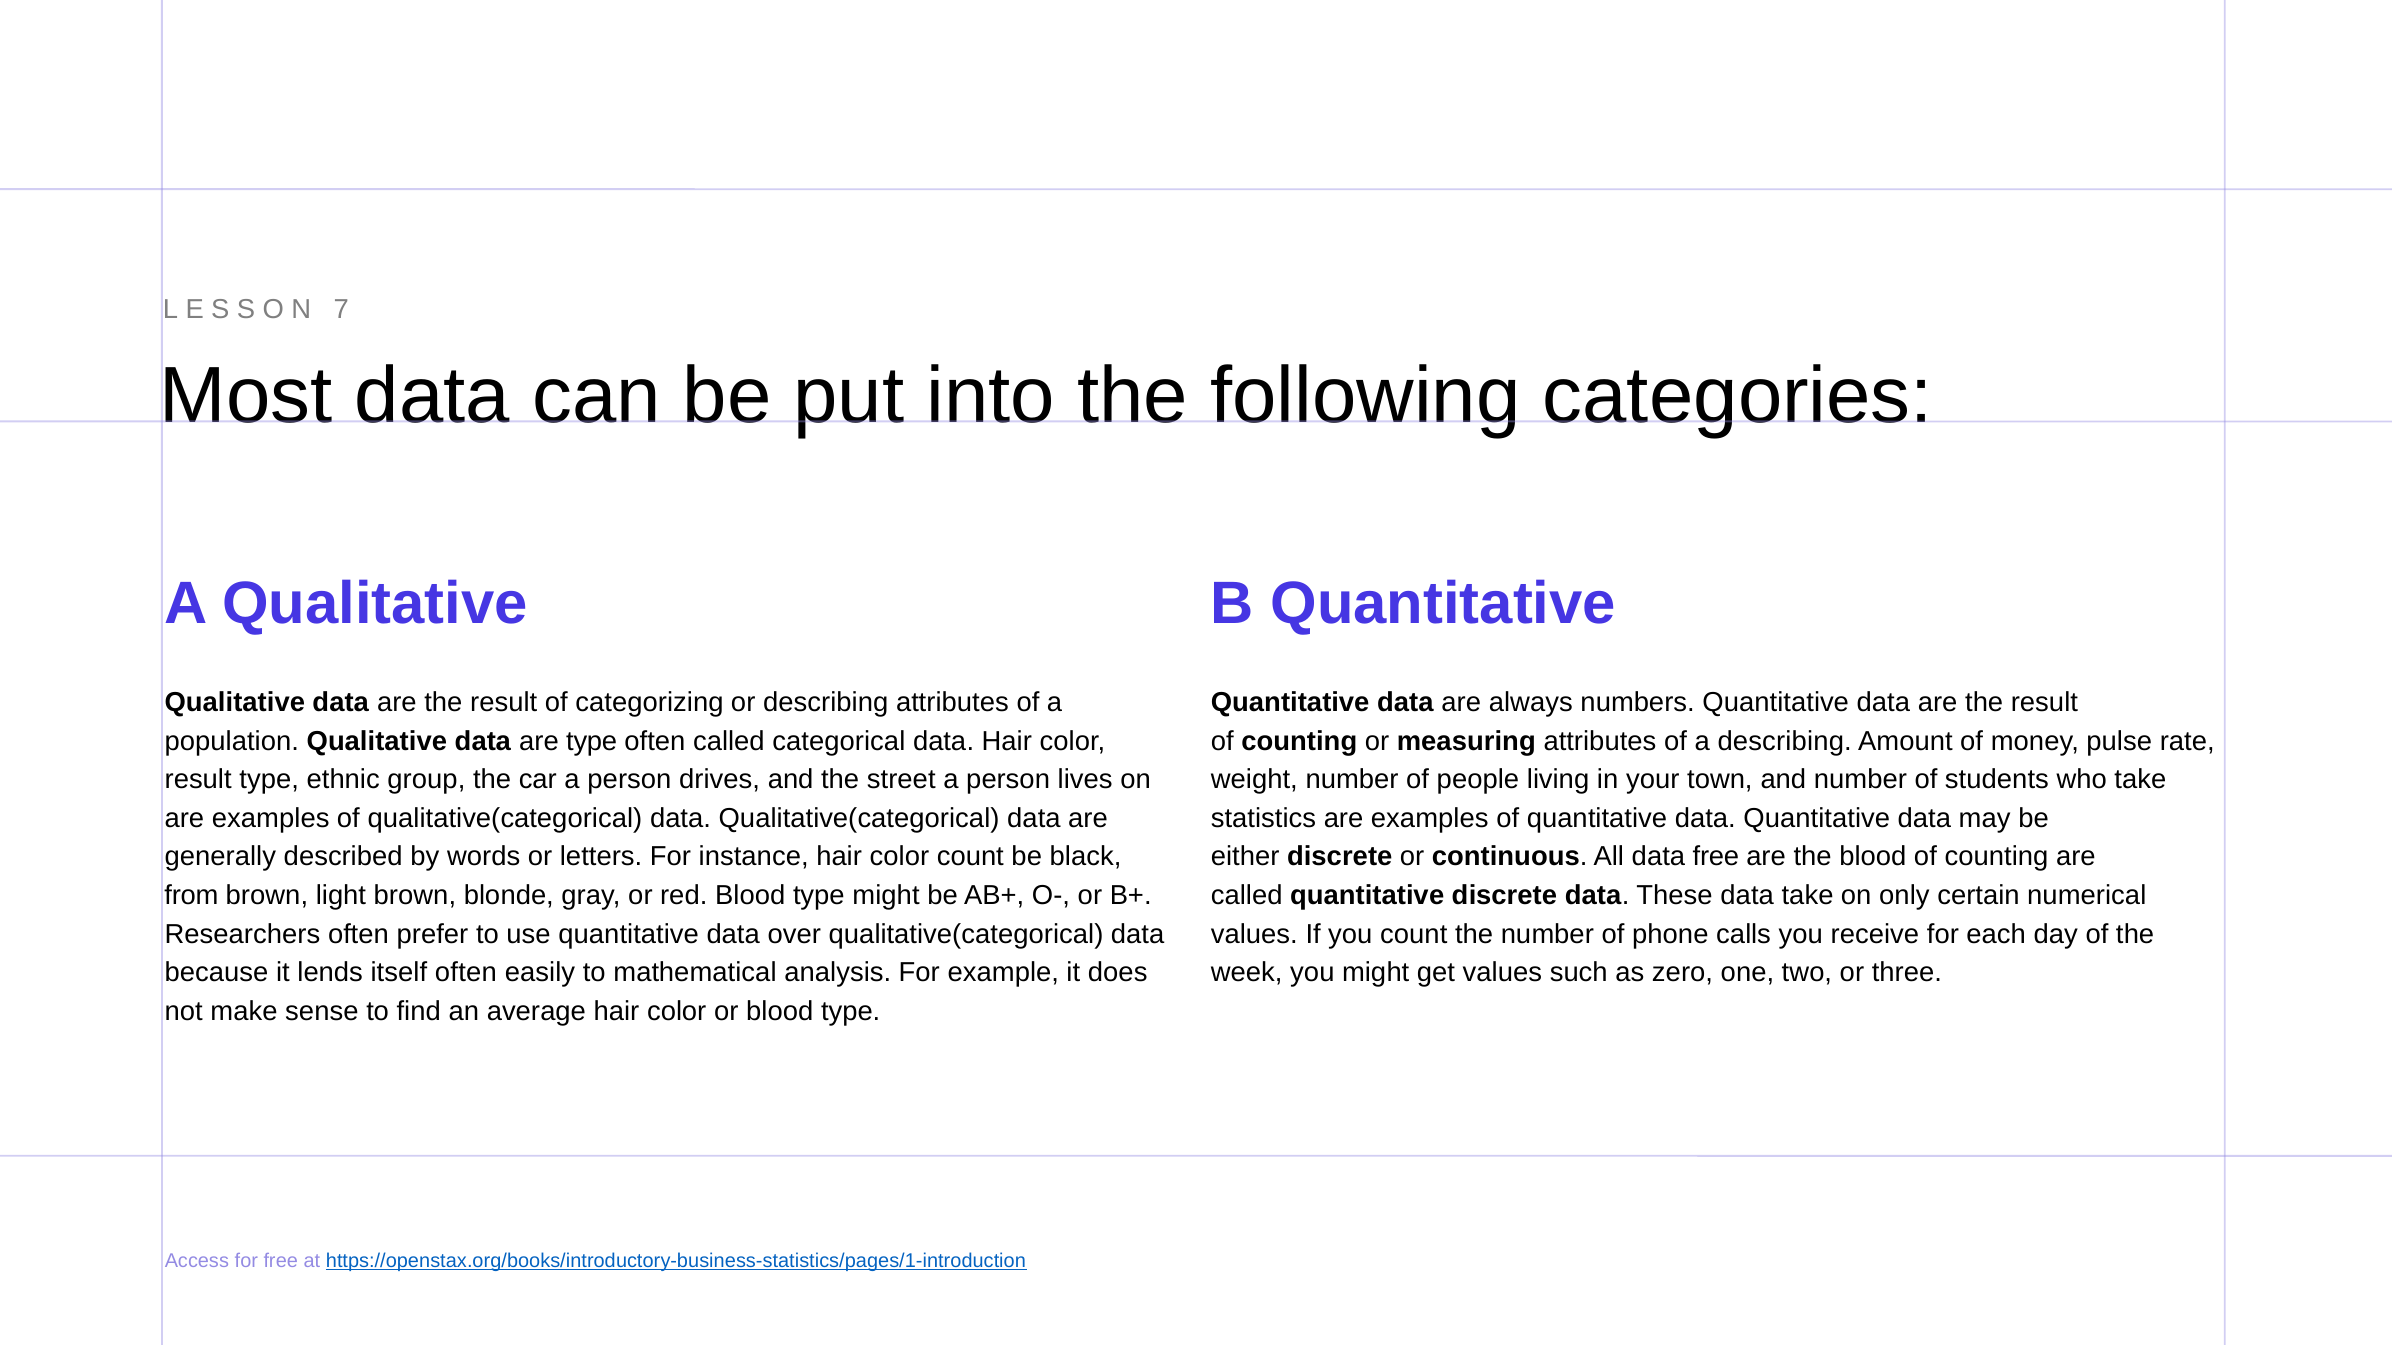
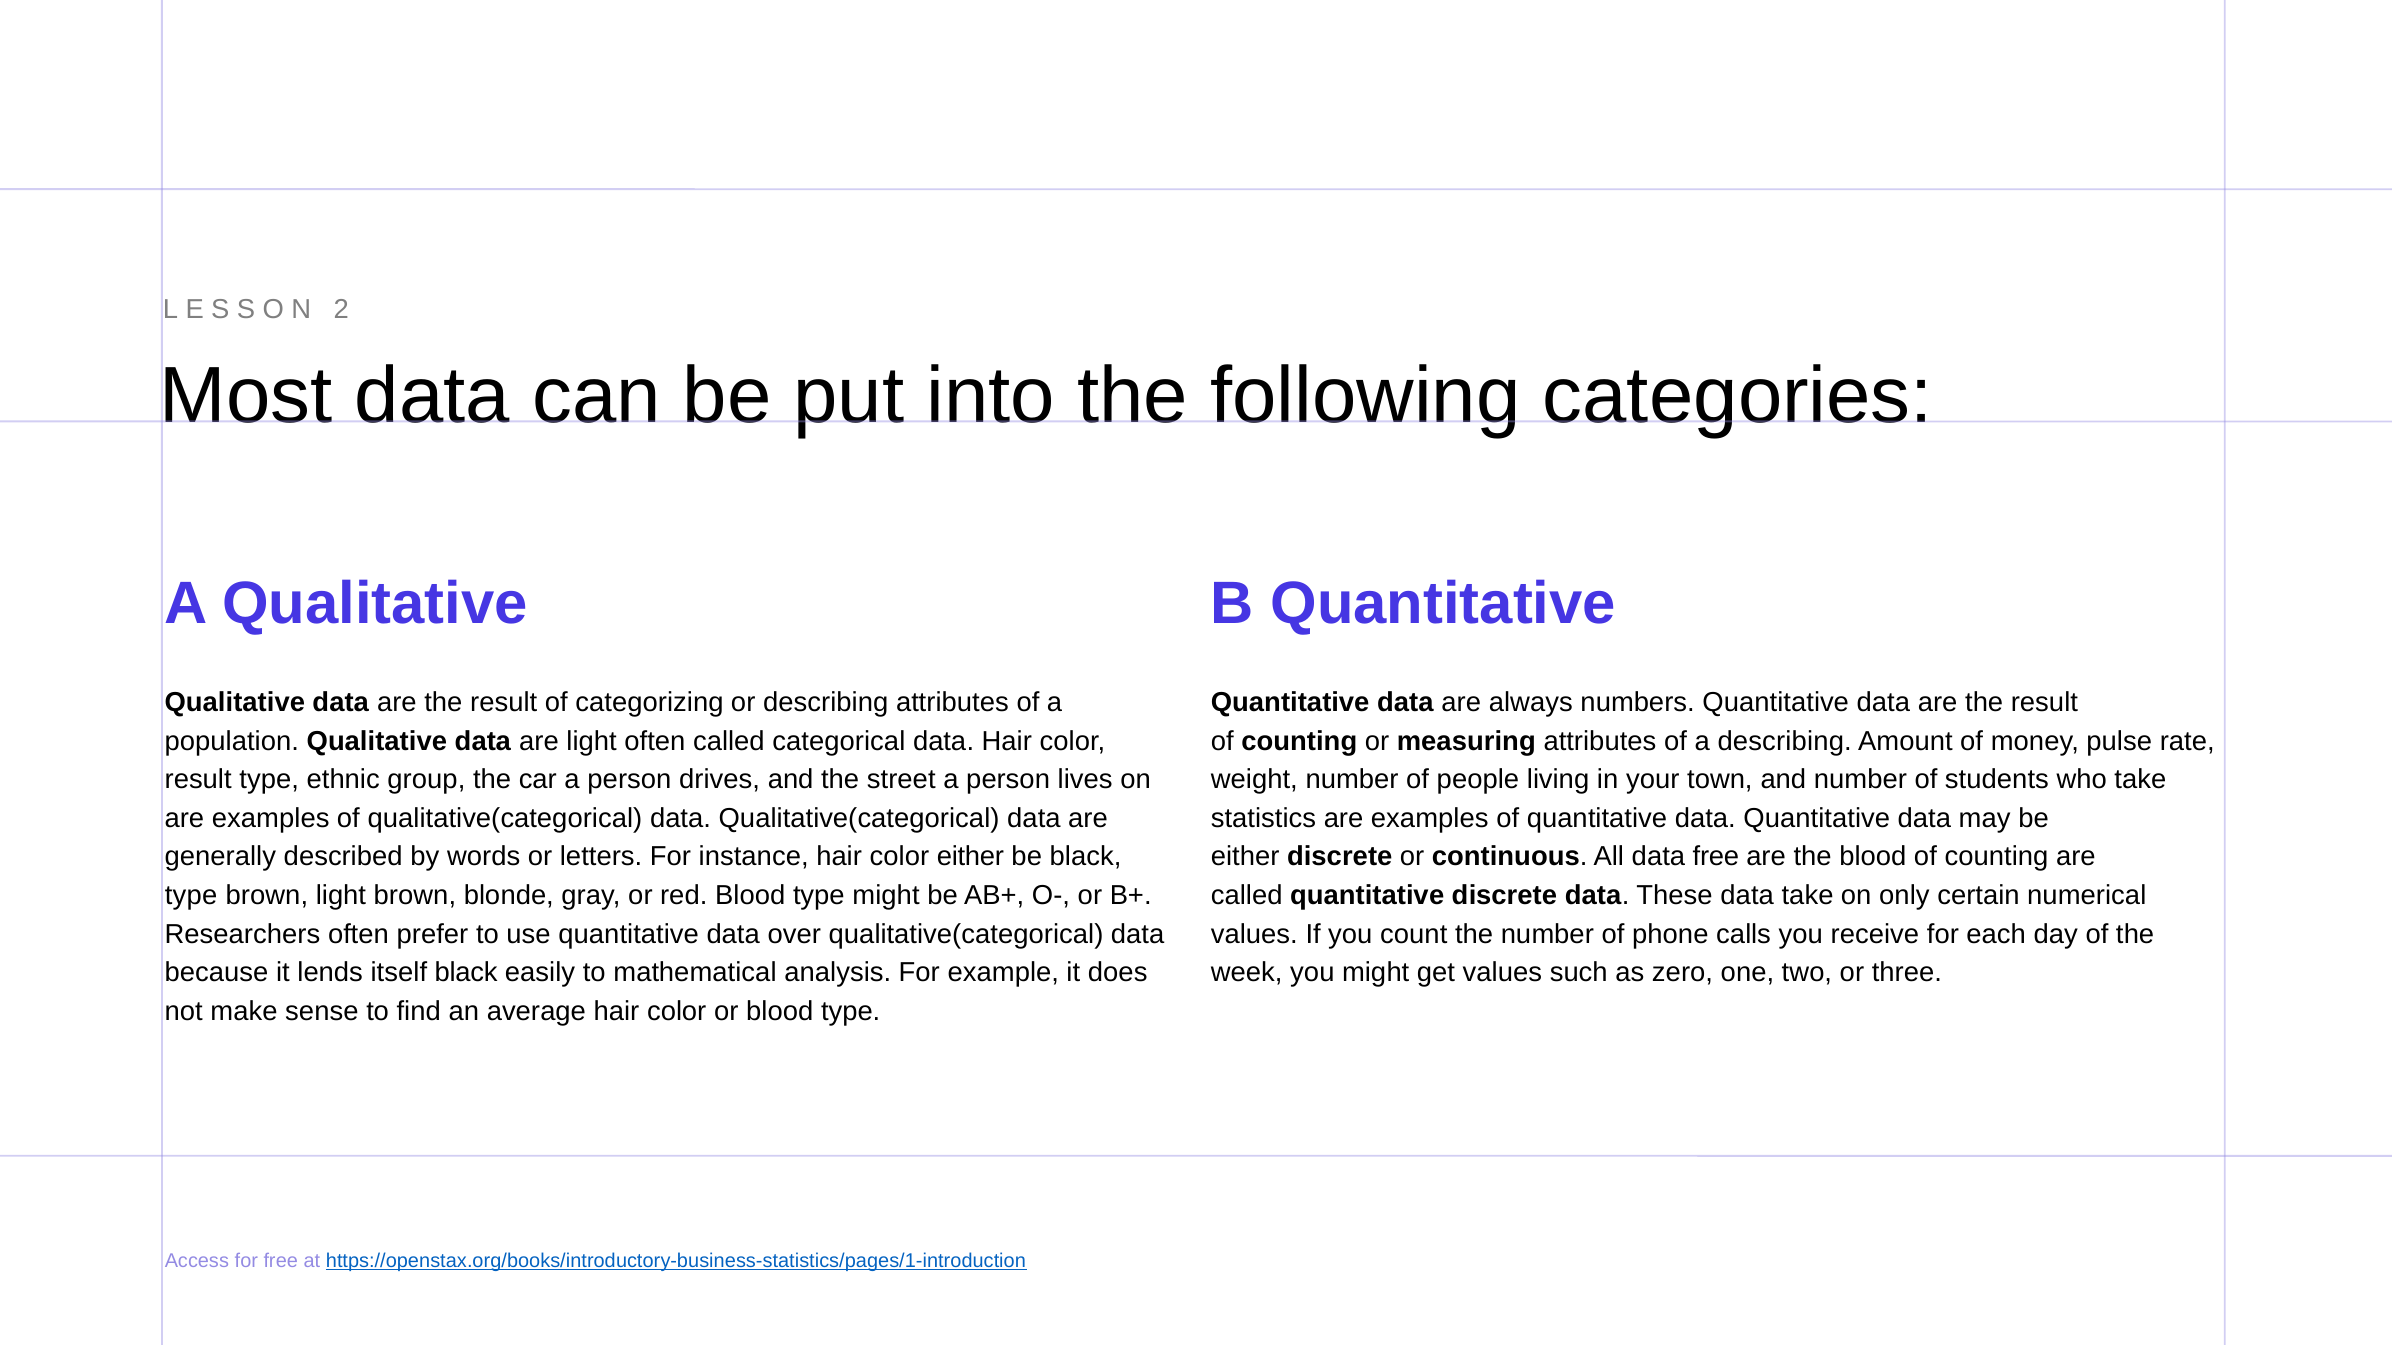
7: 7 -> 2
are type: type -> light
color count: count -> either
from at (191, 896): from -> type
itself often: often -> black
